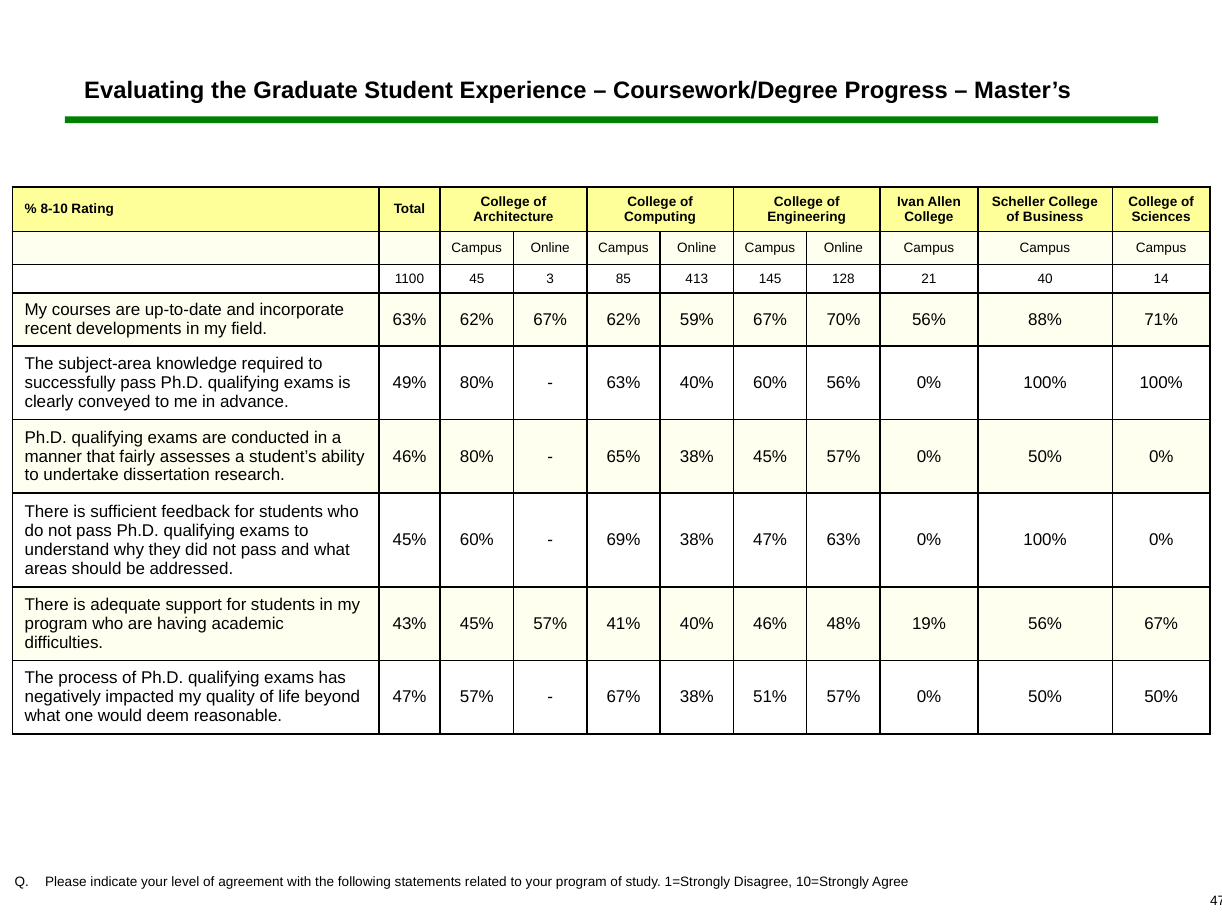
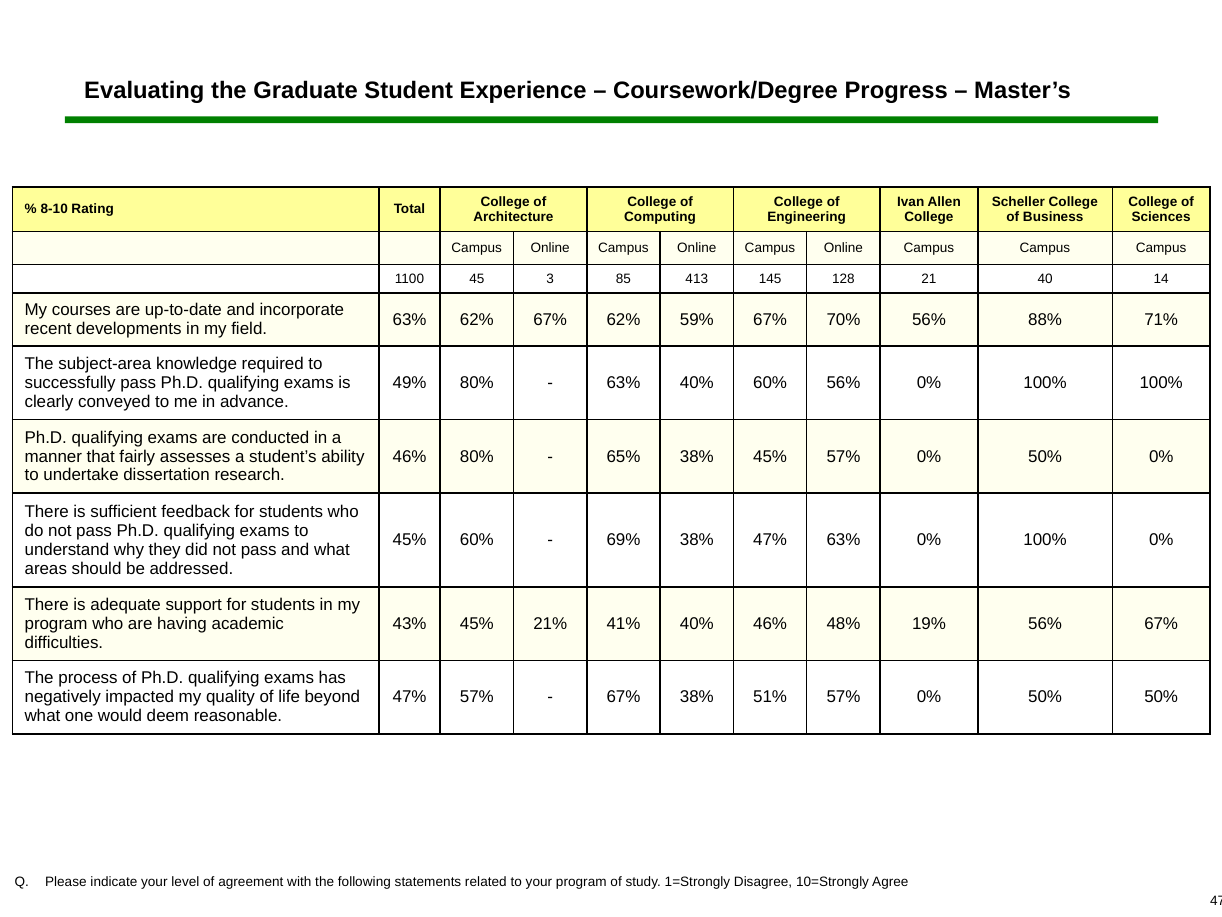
43% 45% 57%: 57% -> 21%
